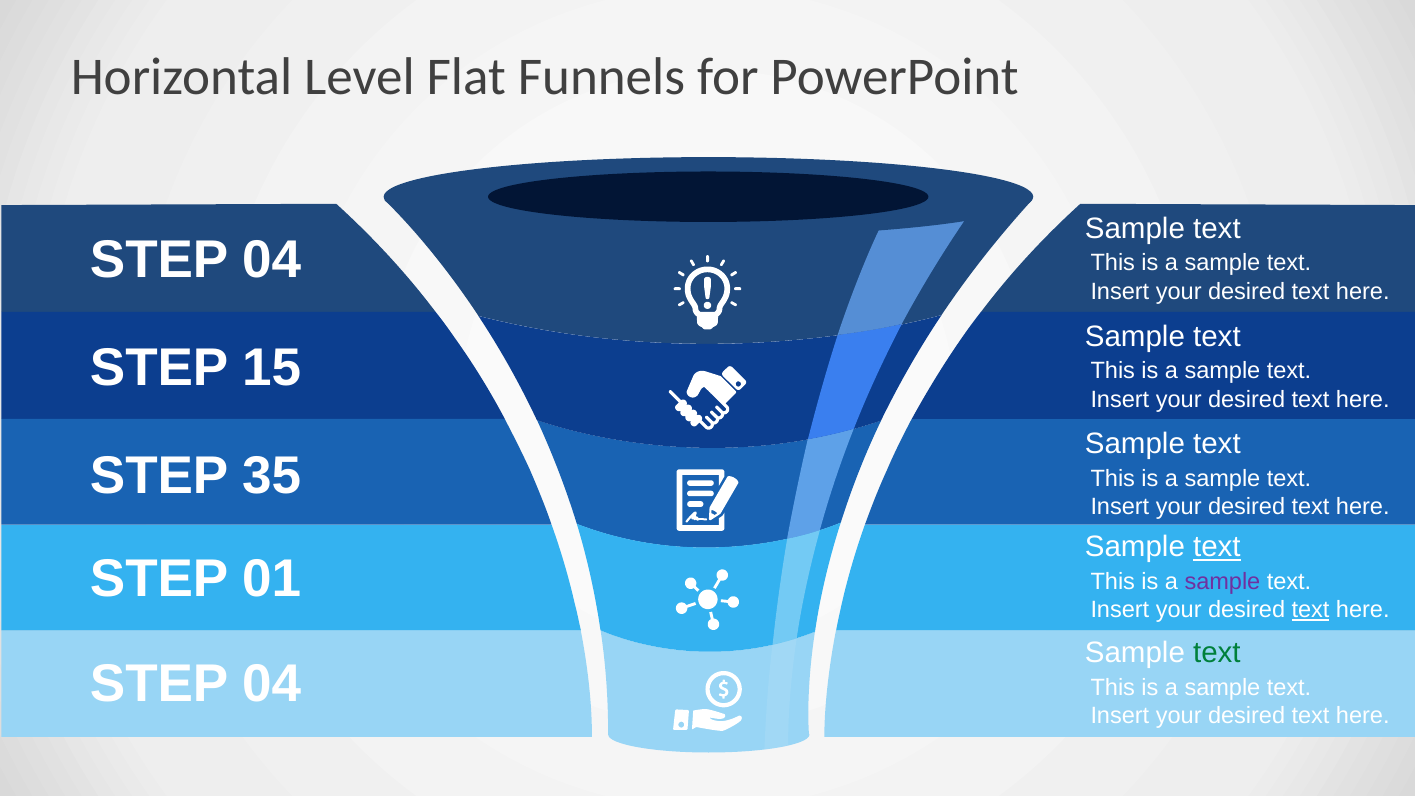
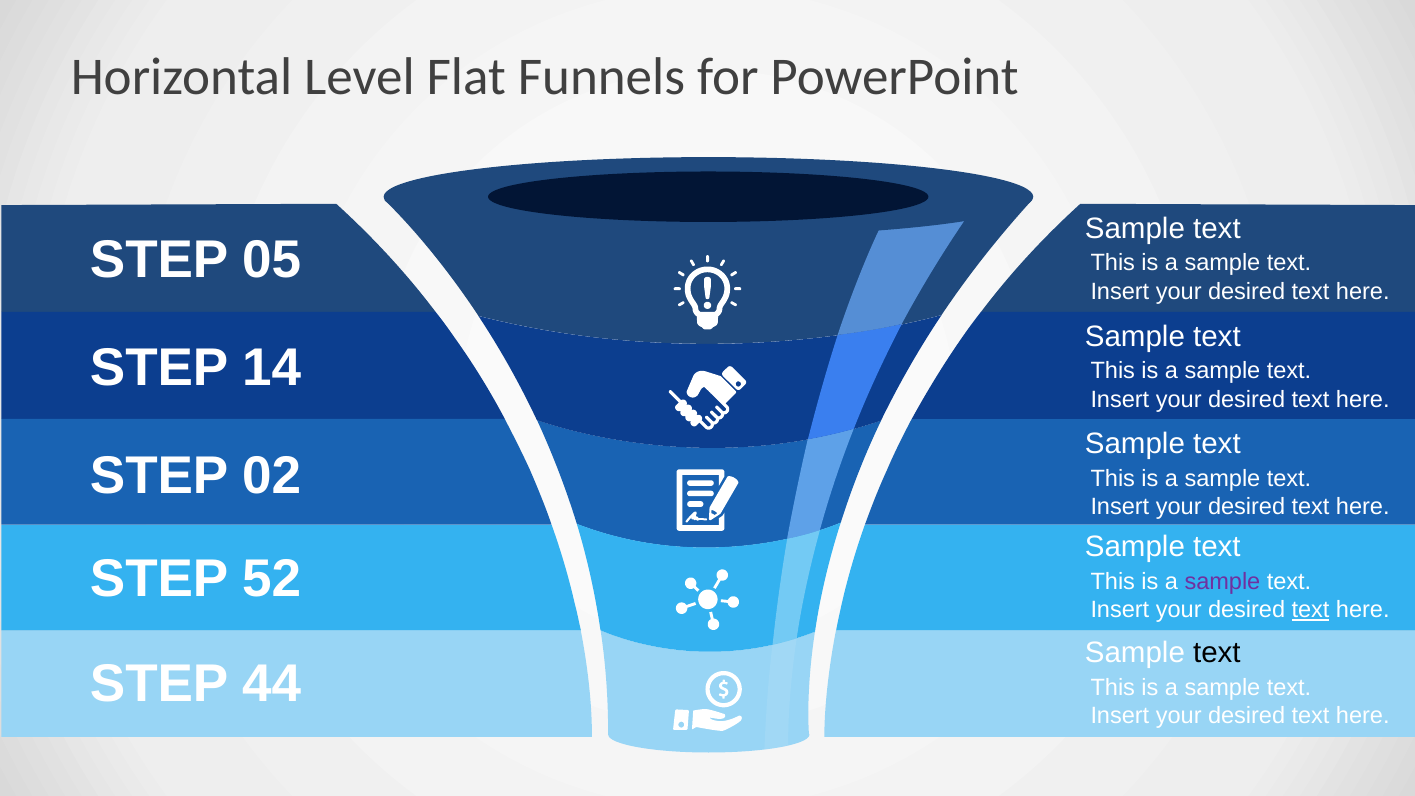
04 at (272, 260): 04 -> 05
15: 15 -> 14
35: 35 -> 02
text at (1217, 547) underline: present -> none
01: 01 -> 52
text at (1217, 653) colour: green -> black
04 at (272, 684): 04 -> 44
